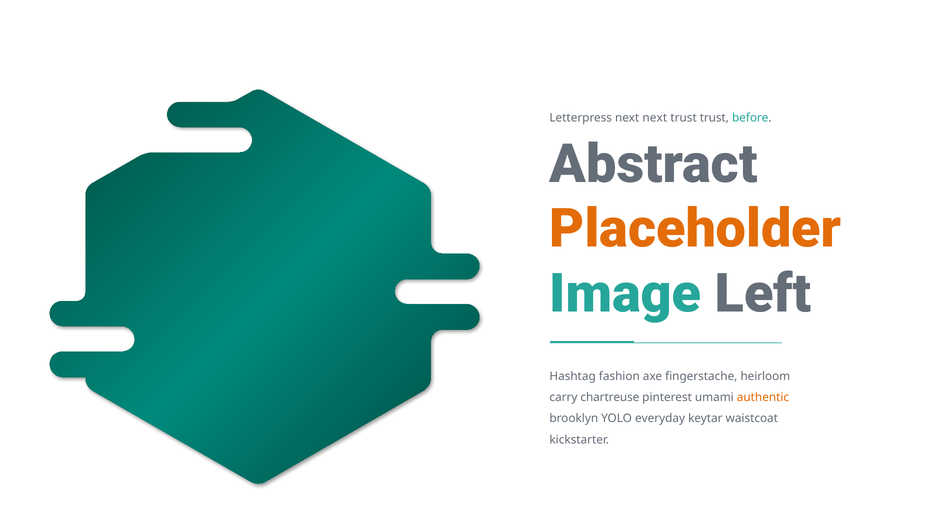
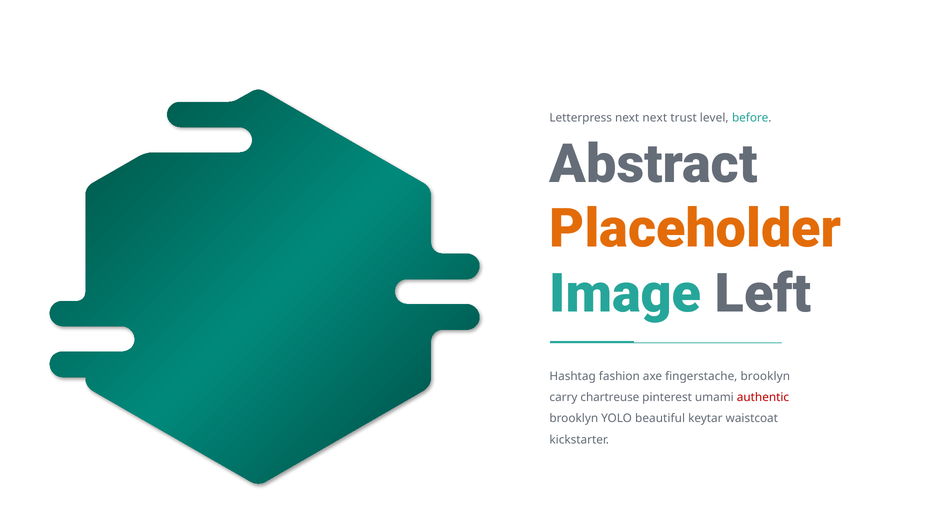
trust trust: trust -> level
fingerstache heirloom: heirloom -> brooklyn
authentic colour: orange -> red
everyday: everyday -> beautiful
